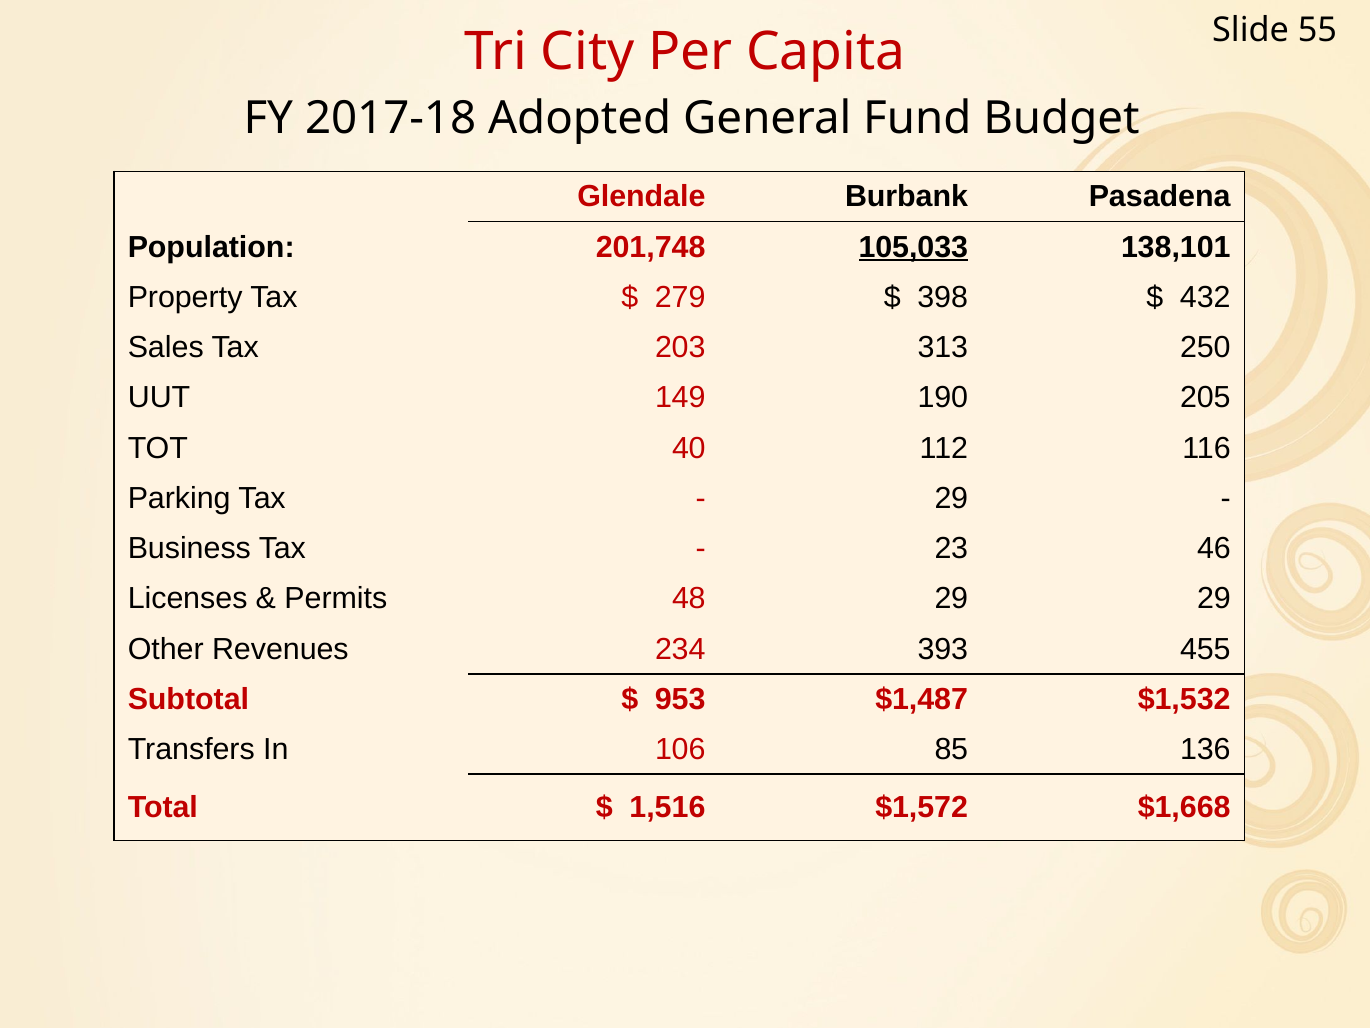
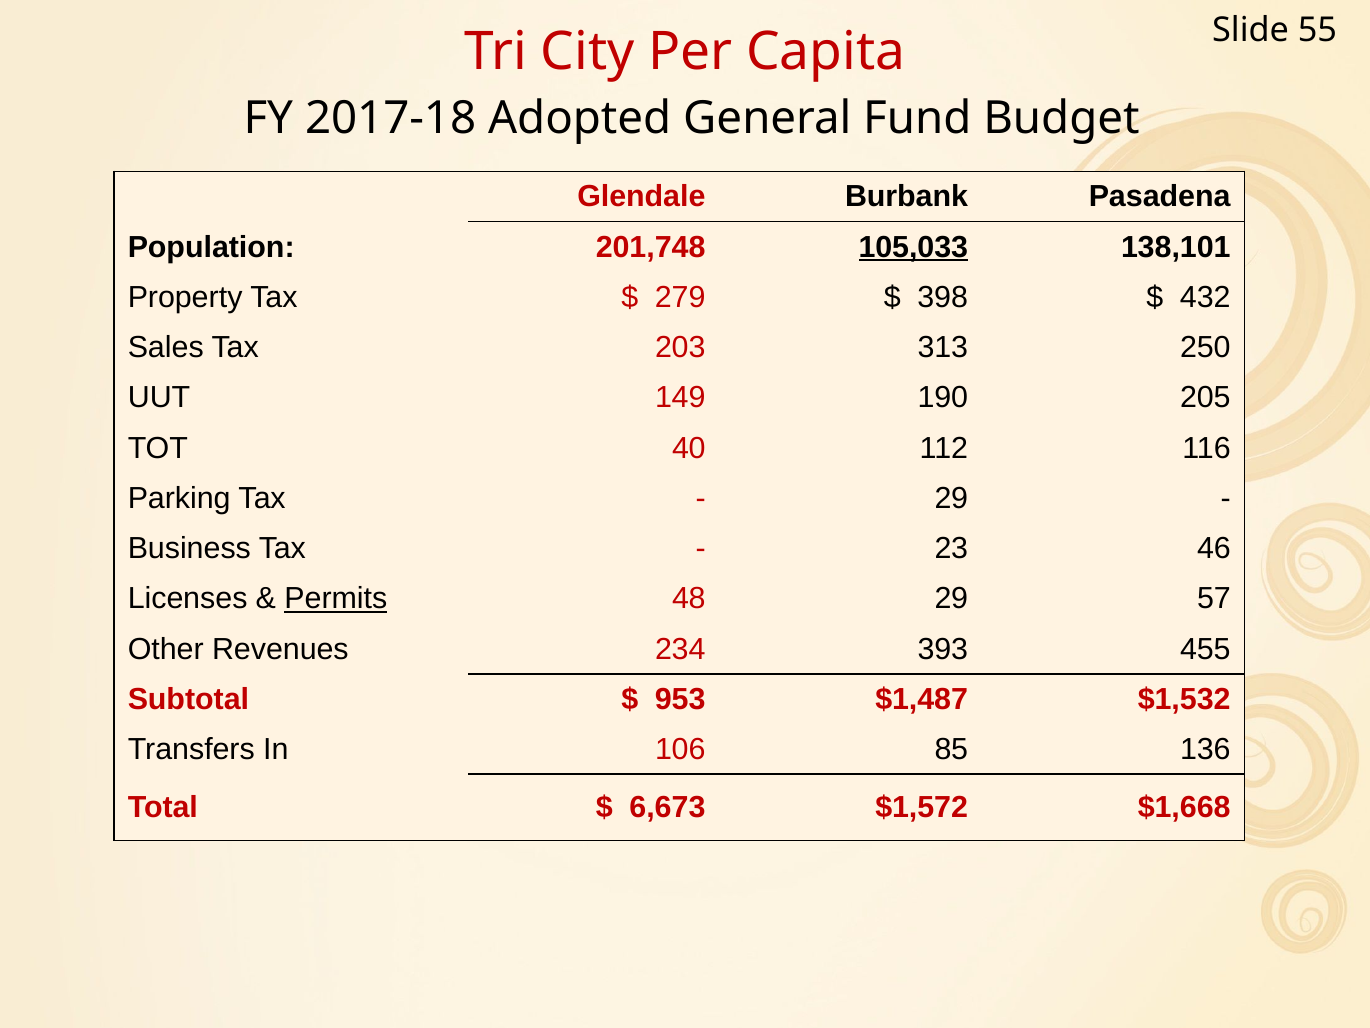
Permits underline: none -> present
29 29: 29 -> 57
1,516: 1,516 -> 6,673
